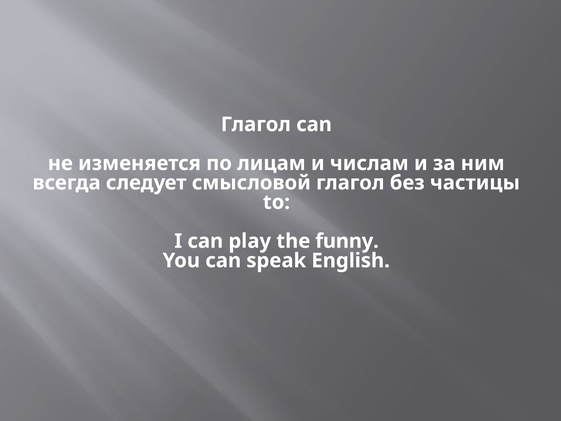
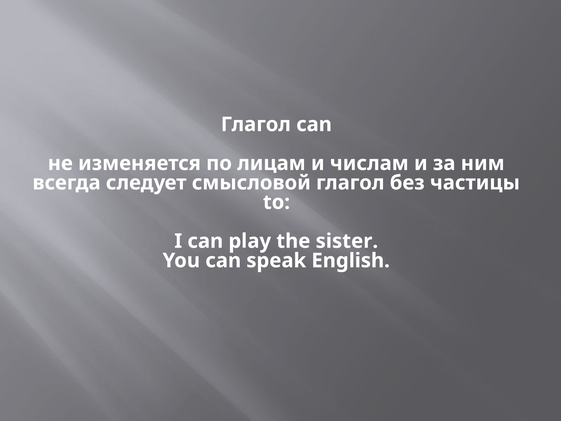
funny: funny -> sister
